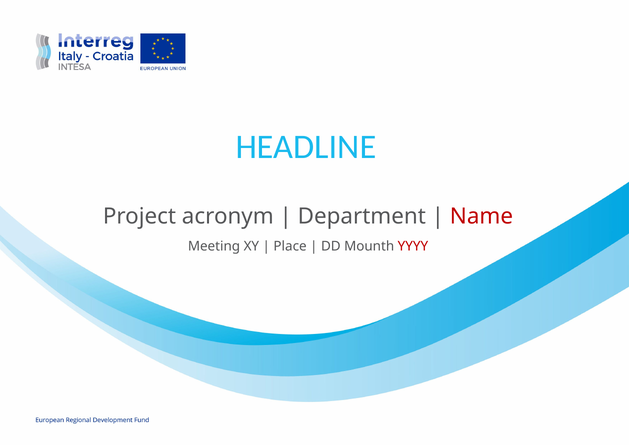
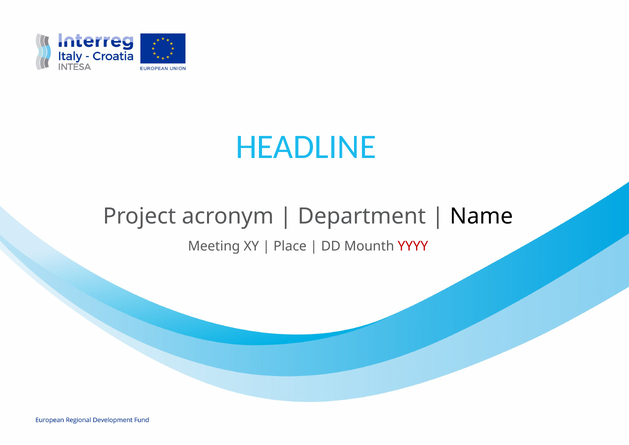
Name colour: red -> black
